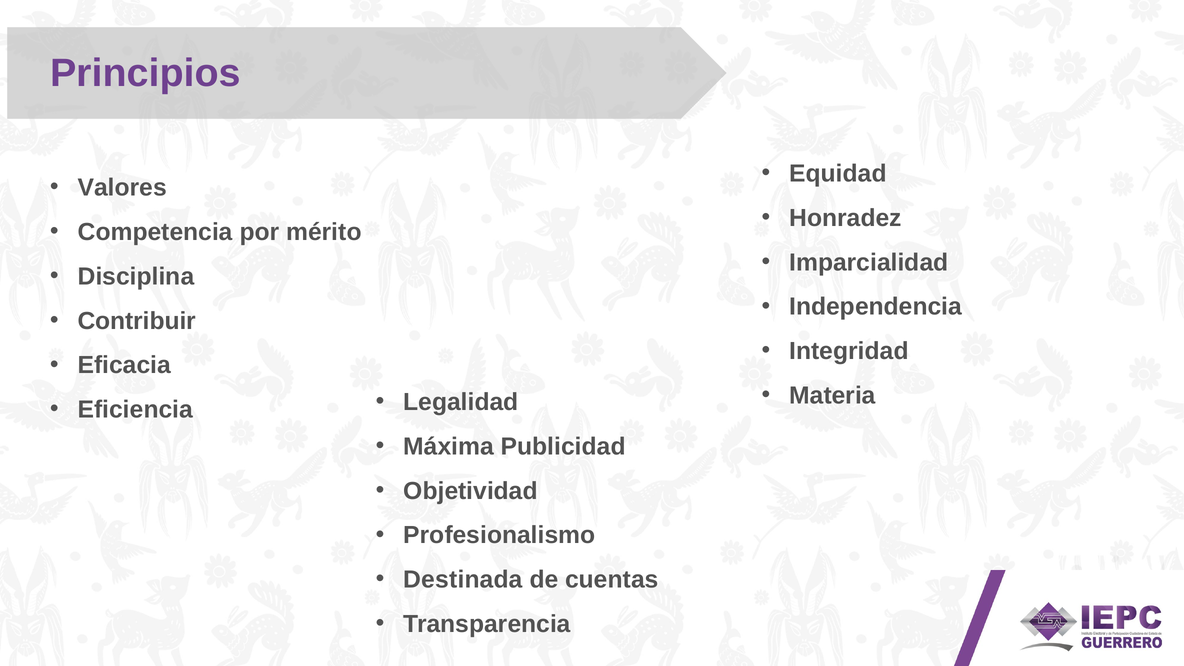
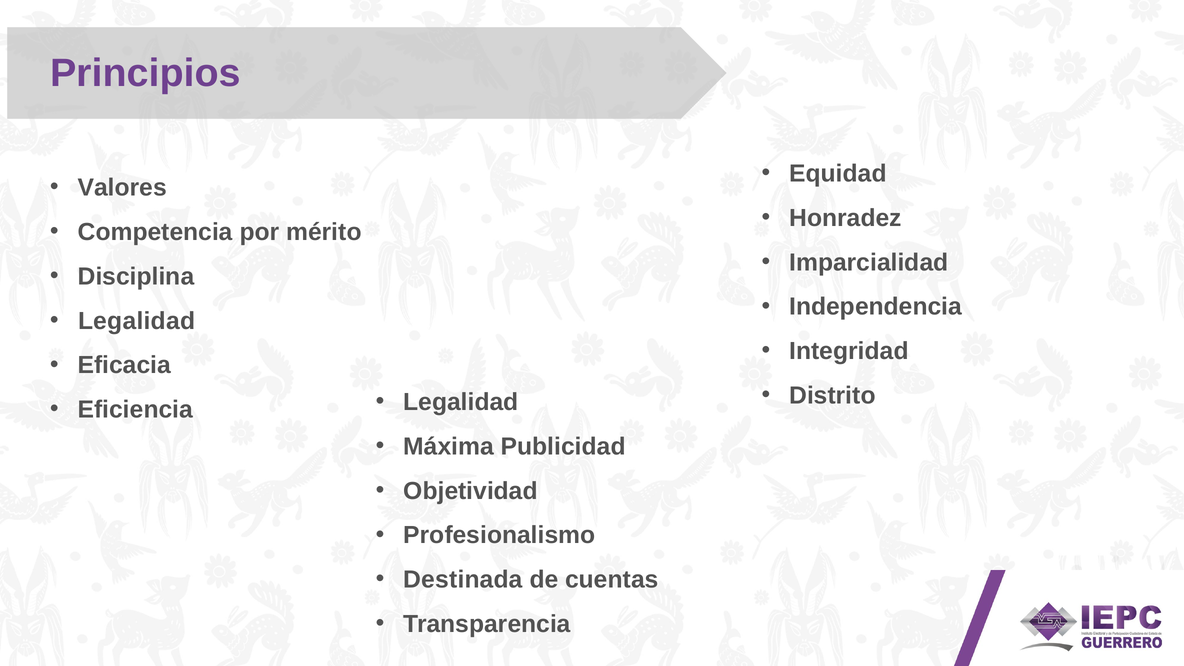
Contribuir at (137, 321): Contribuir -> Legalidad
Materia: Materia -> Distrito
